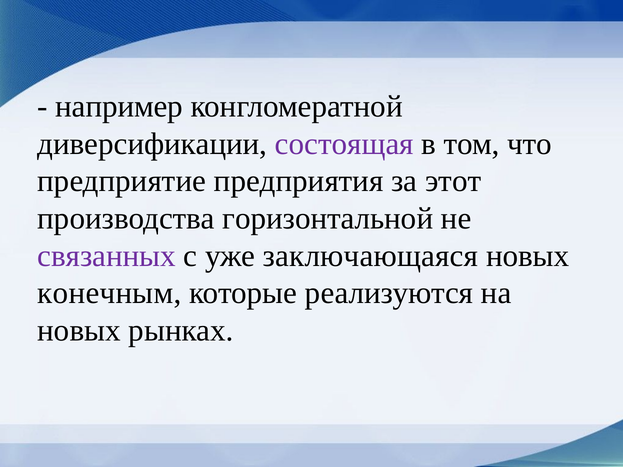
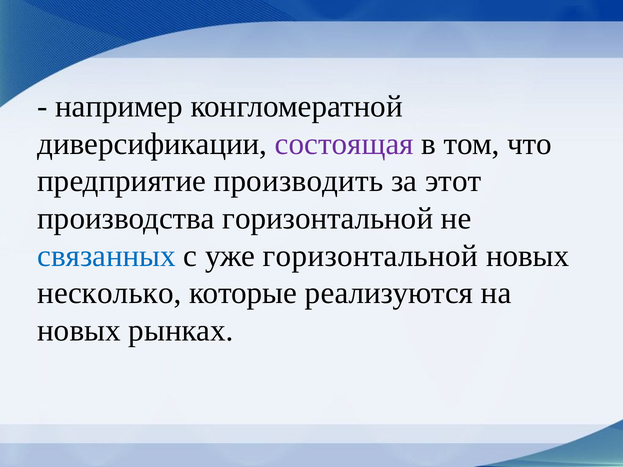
предприятия: предприятия -> производить
связанных colour: purple -> blue
уже заключающаяся: заключающаяся -> горизонтальной
конечным: конечным -> несколько
